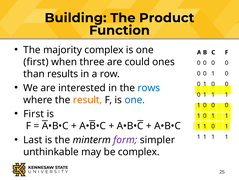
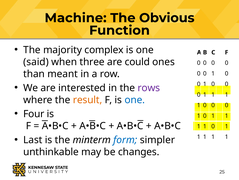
Building: Building -> Machine
Product: Product -> Obvious
first at (36, 62): first -> said
results: results -> meant
rows colour: blue -> purple
First at (34, 113): First -> Four
form colour: purple -> blue
be complex: complex -> changes
